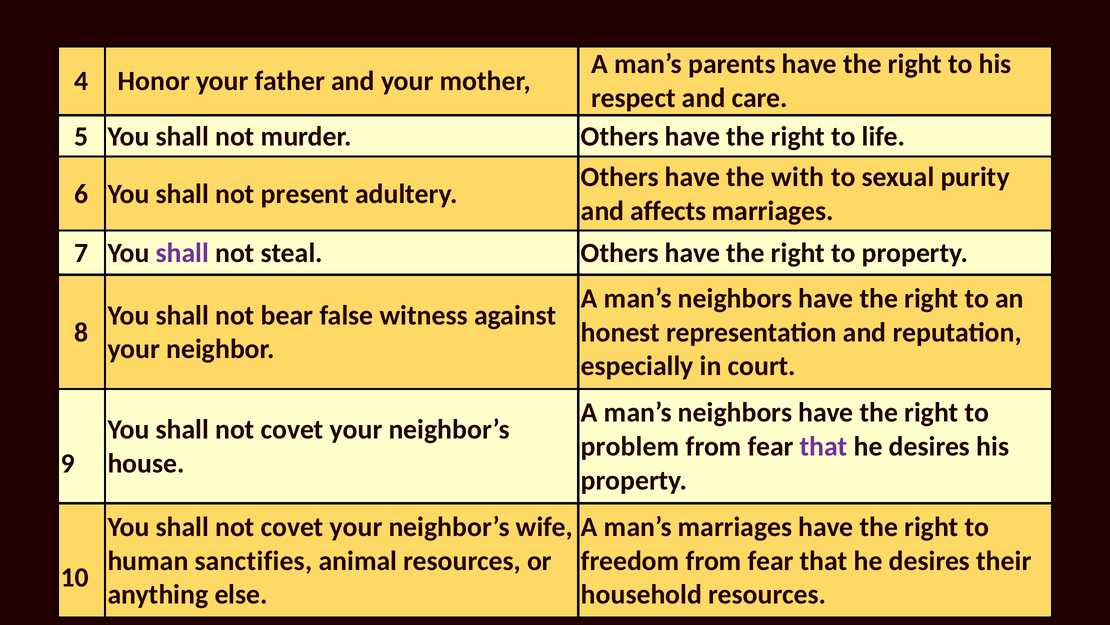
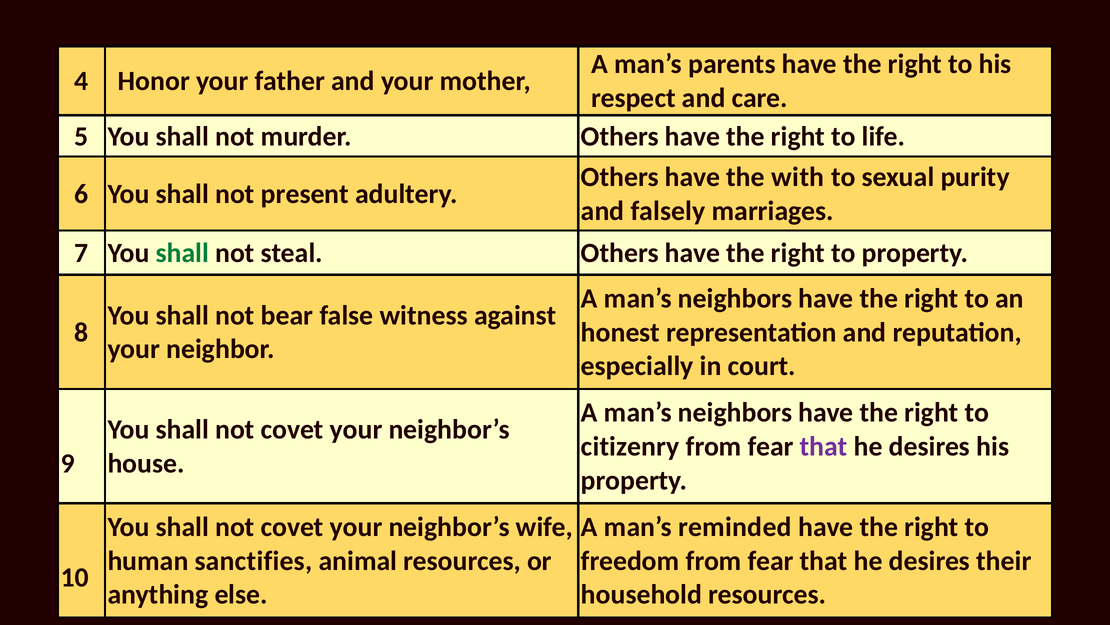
affects: affects -> falsely
shall at (182, 253) colour: purple -> green
problem: problem -> citizenry
man’s marriages: marriages -> reminded
